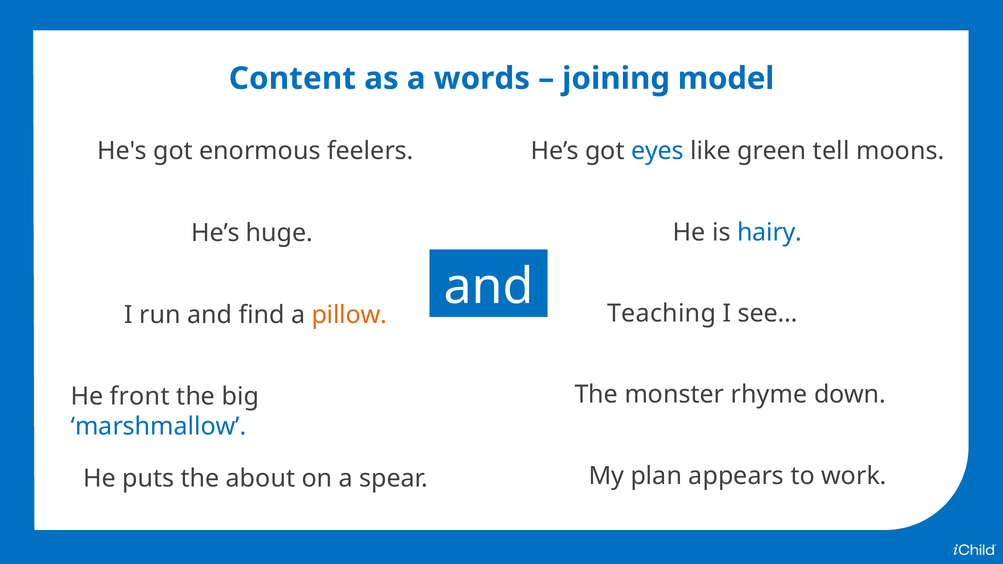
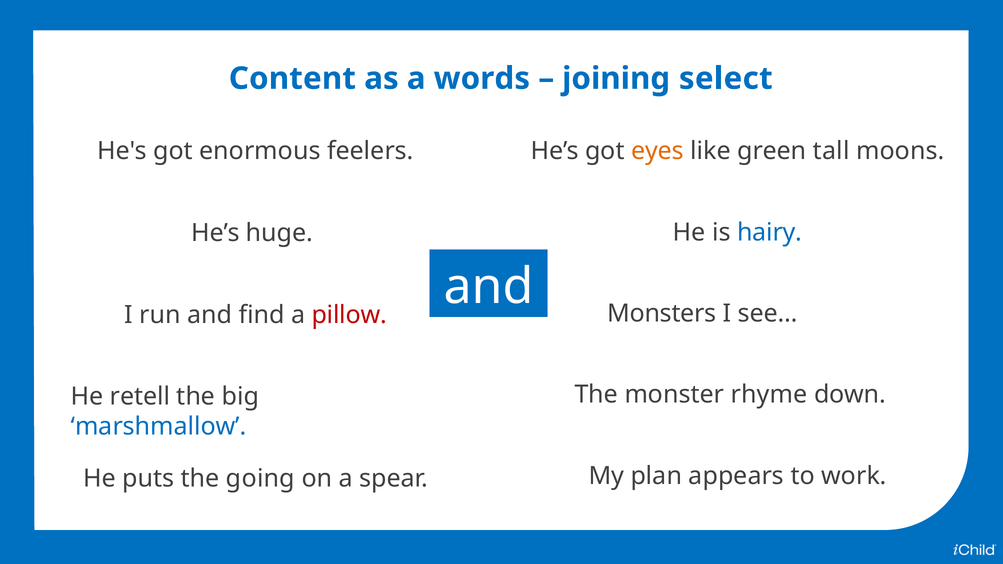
model: model -> select
eyes colour: blue -> orange
tell: tell -> tall
Teaching: Teaching -> Monsters
pillow colour: orange -> red
front: front -> retell
about: about -> going
